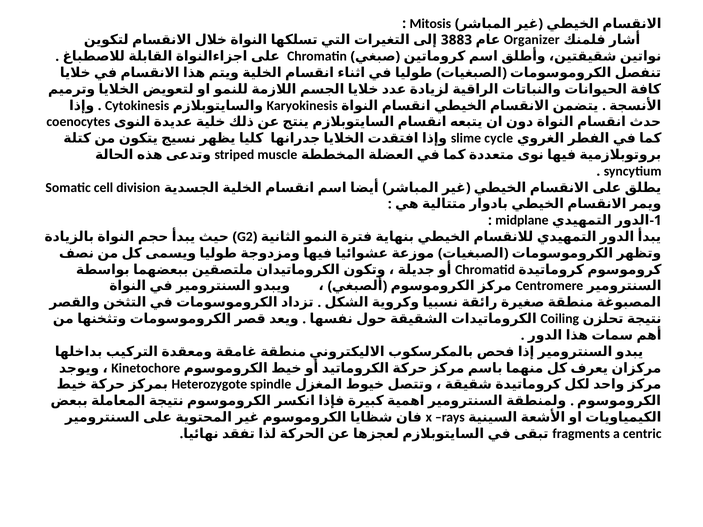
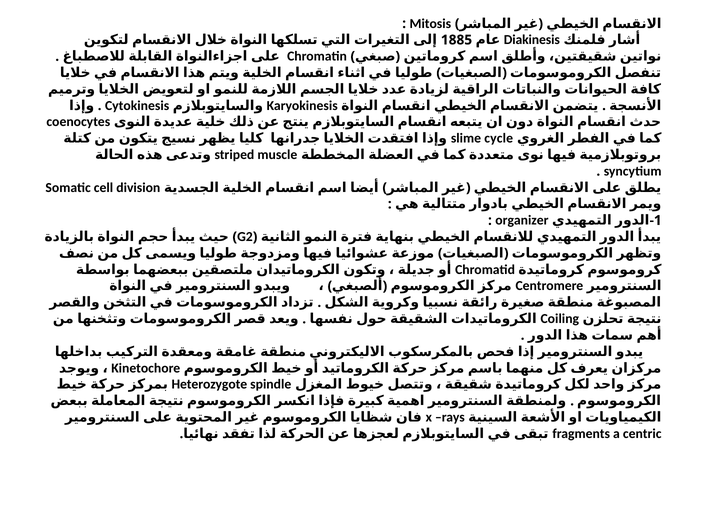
Organizer: Organizer -> Diakinesis
3883: 3883 -> 1885
midplane: midplane -> organizer
